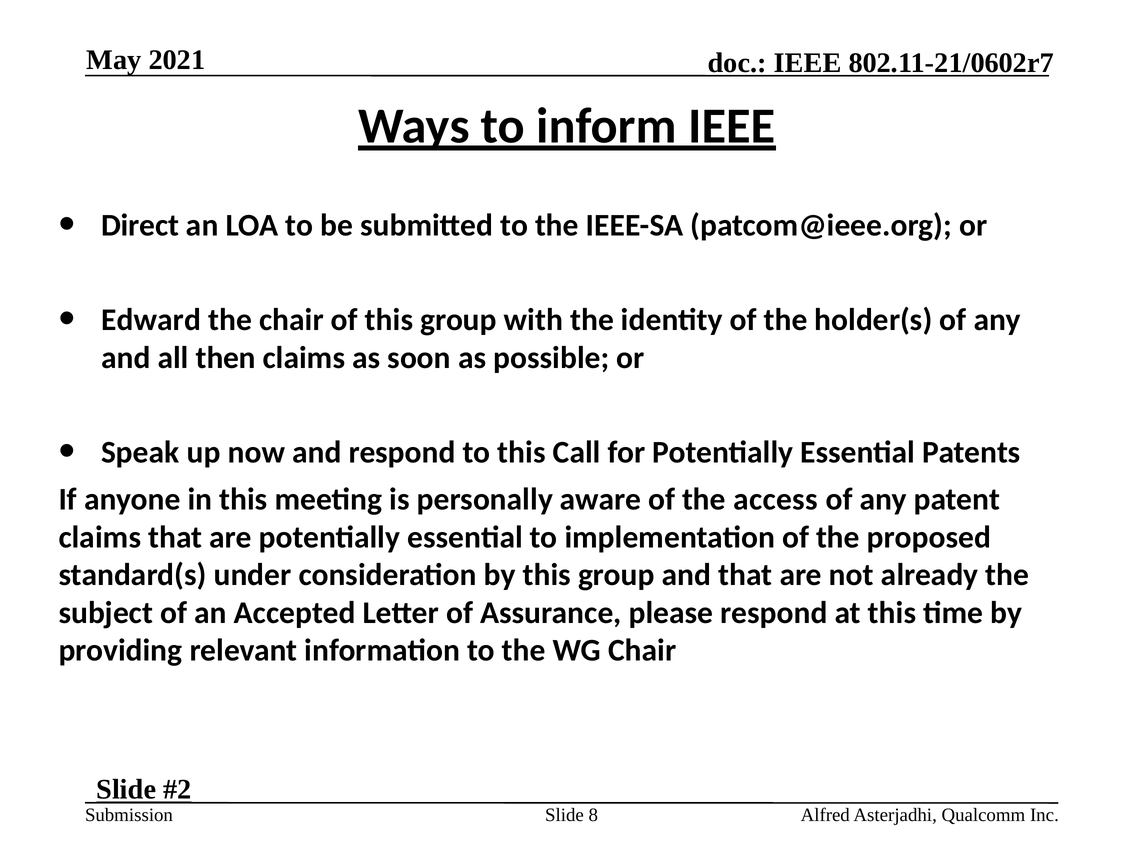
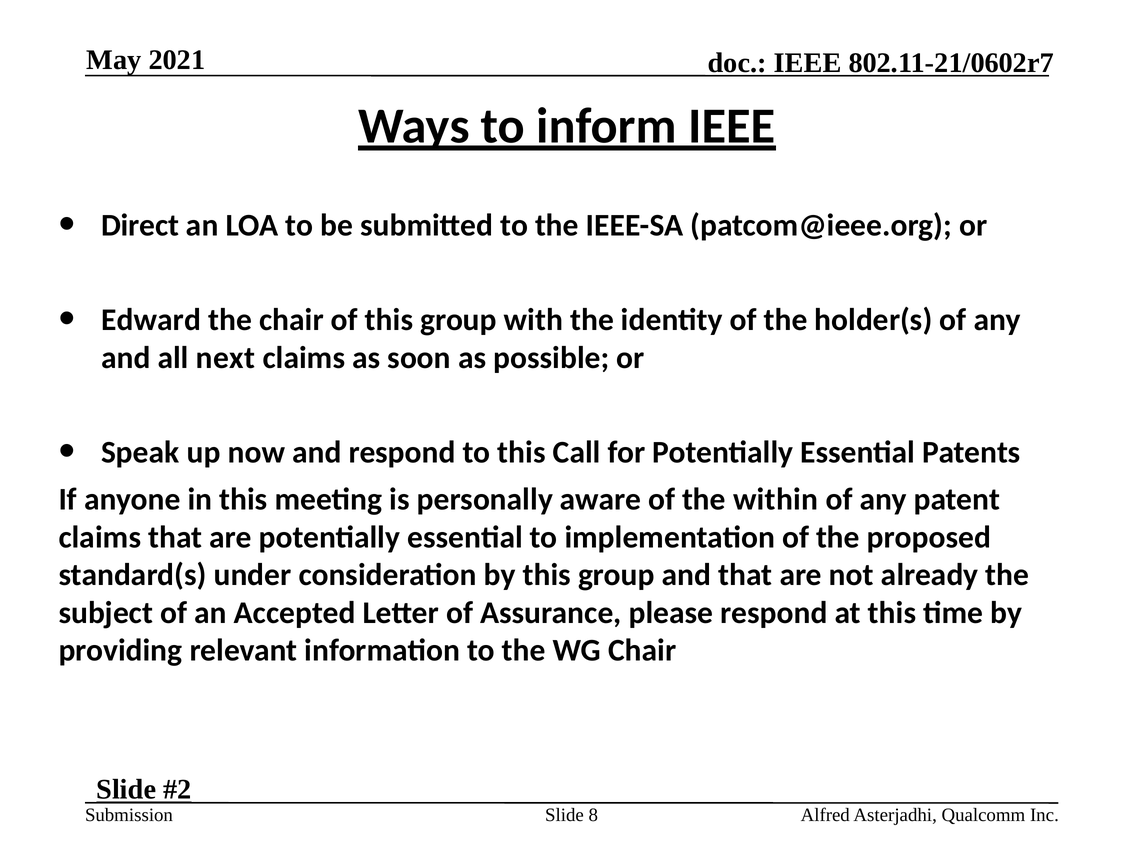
then: then -> next
access: access -> within
